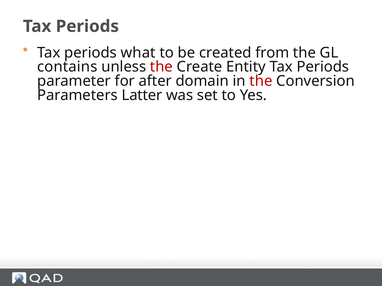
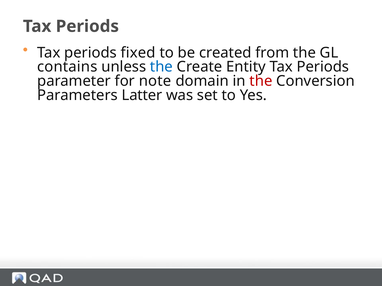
what: what -> fixed
the at (161, 67) colour: red -> blue
after: after -> note
